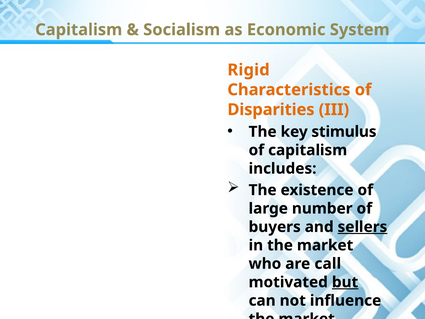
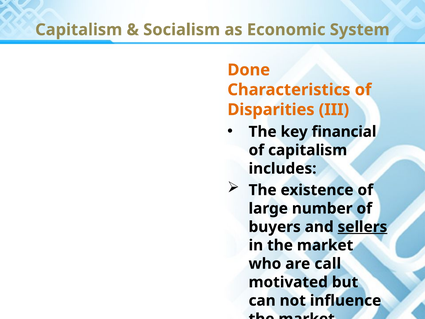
Rigid: Rigid -> Done
stimulus: stimulus -> financial
but underline: present -> none
